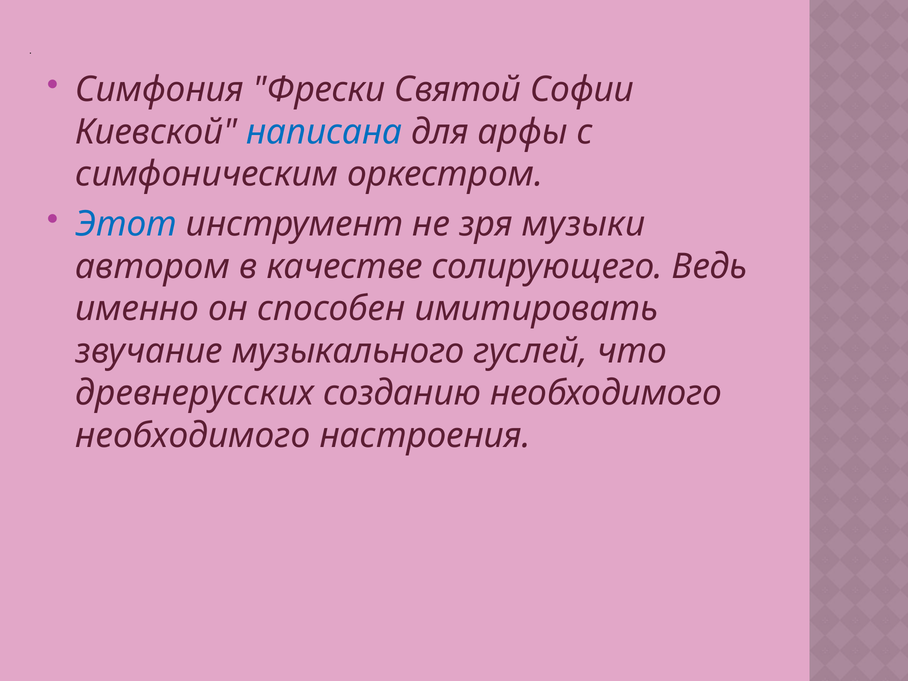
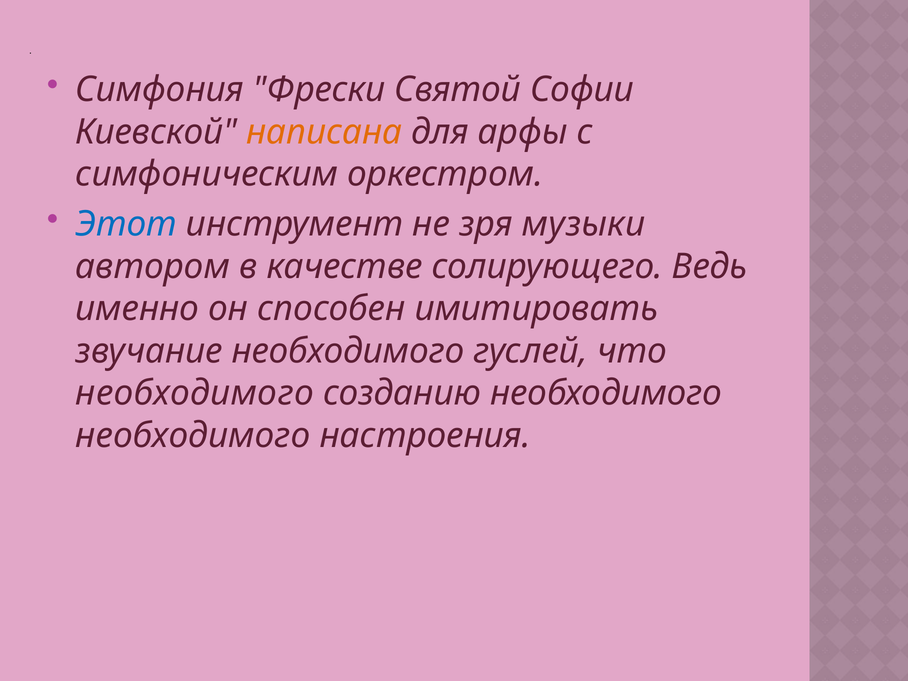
написана colour: blue -> orange
звучание музыкального: музыкального -> необходимого
древнерусских at (195, 393): древнерусских -> необходимого
